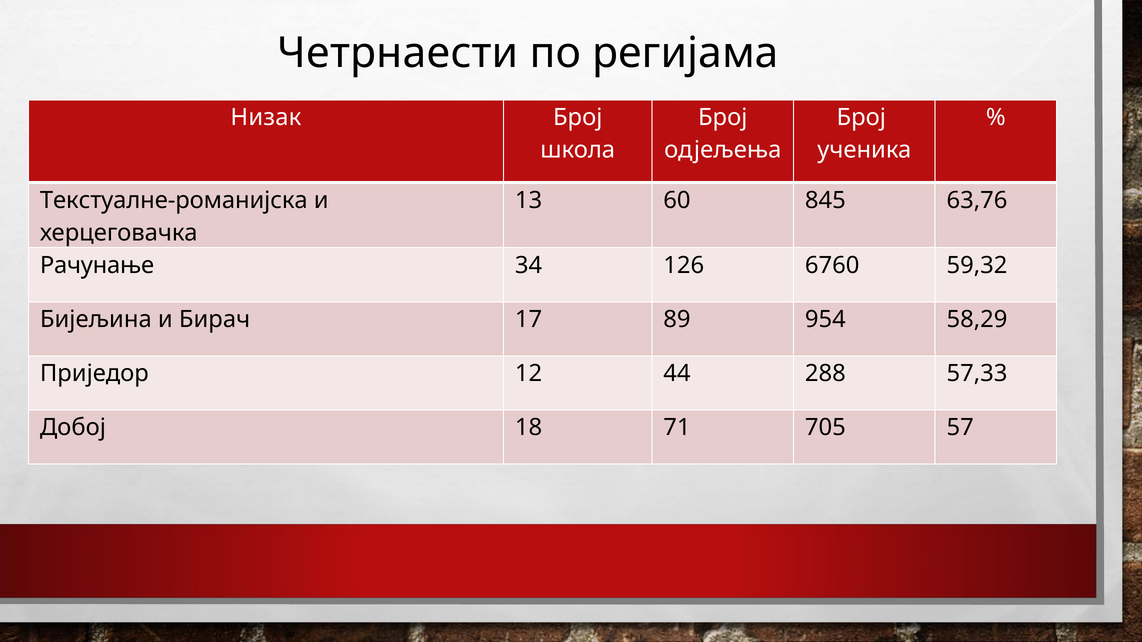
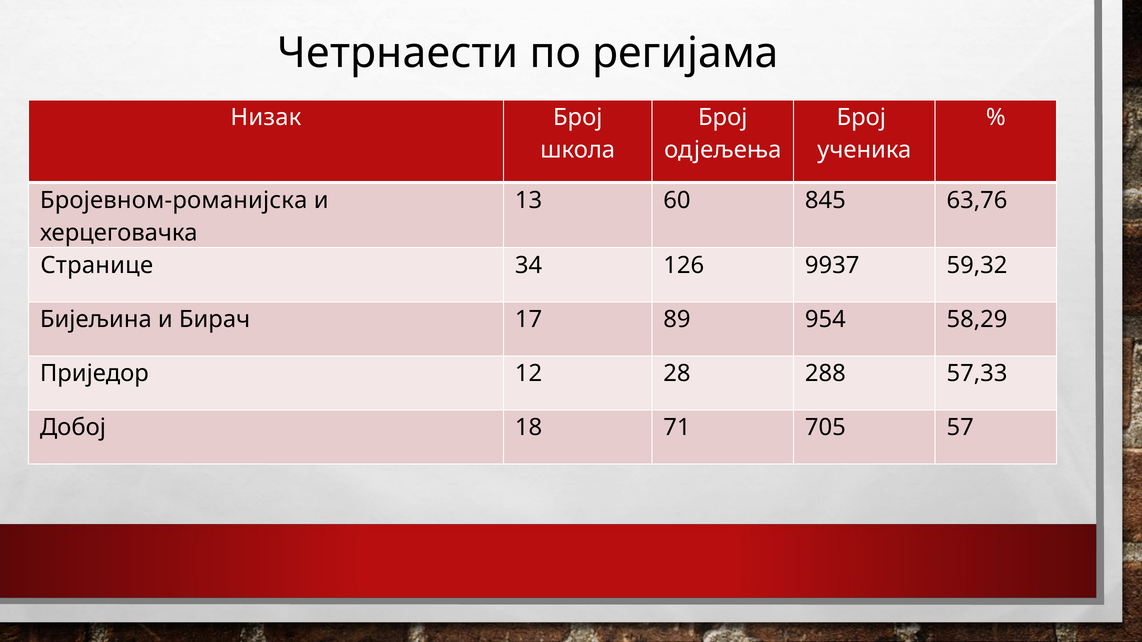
Текстуалне-романијска: Текстуалне-романијска -> Бројевном-романијска
Рачунање: Рачунање -> Странице
6760: 6760 -> 9937
44: 44 -> 28
